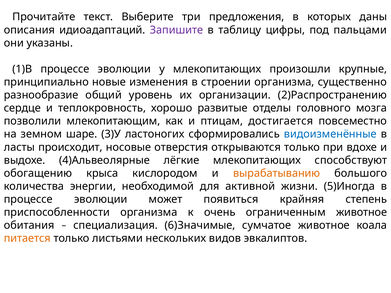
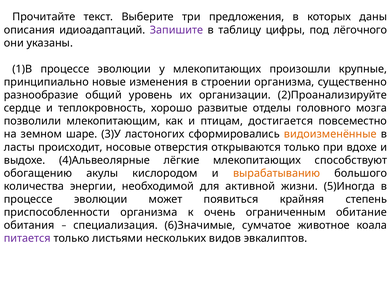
пальцами: пальцами -> лёгочного
2)Распространению: 2)Распространению -> 2)Проанализируйте
видоизменённые colour: blue -> orange
крыса: крыса -> акулы
ограниченным животное: животное -> обитание
питается colour: orange -> purple
